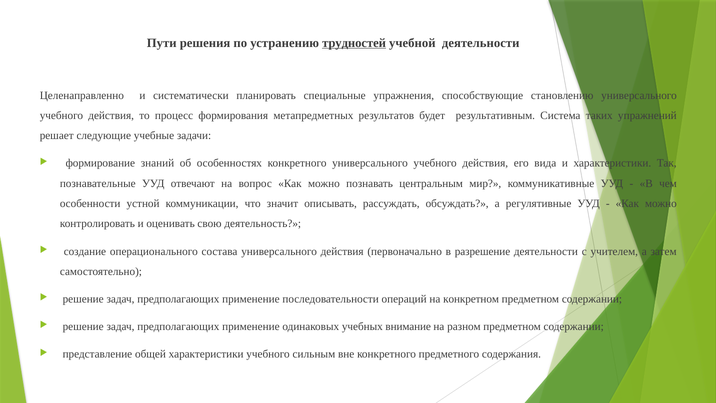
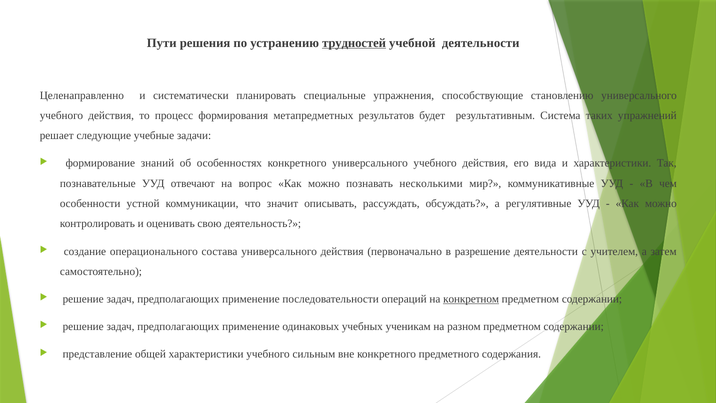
центральным: центральным -> несколькими
конкретном underline: none -> present
внимание: внимание -> ученикам
